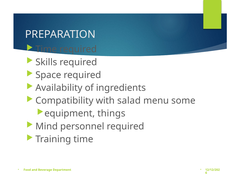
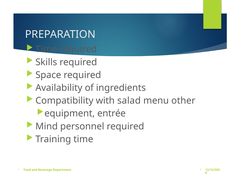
some: some -> other
things: things -> entrée
